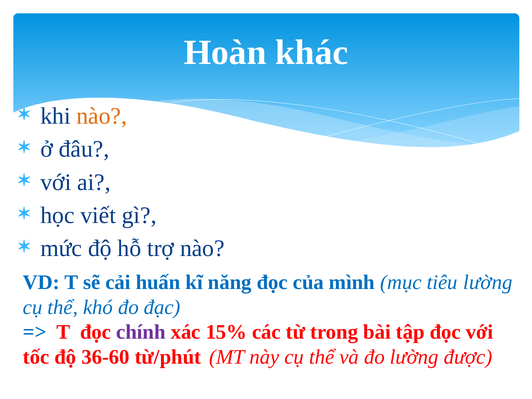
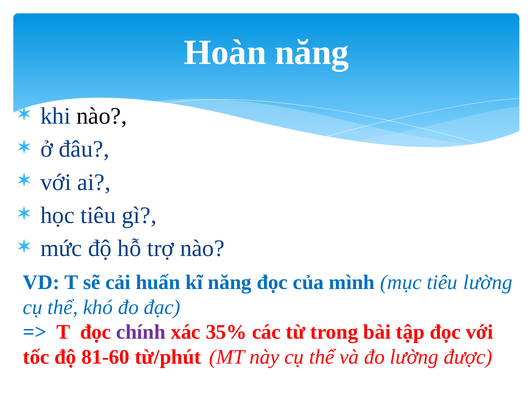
Hoàn khác: khác -> năng
nào at (102, 116) colour: orange -> black
học viết: viết -> tiêu
15%: 15% -> 35%
36-60: 36-60 -> 81-60
